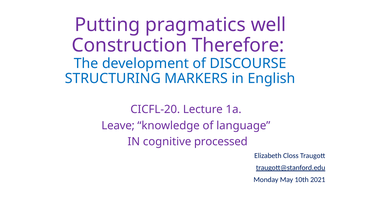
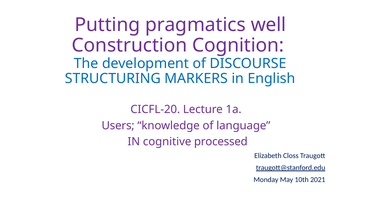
Therefore: Therefore -> Cognition
Leave: Leave -> Users
